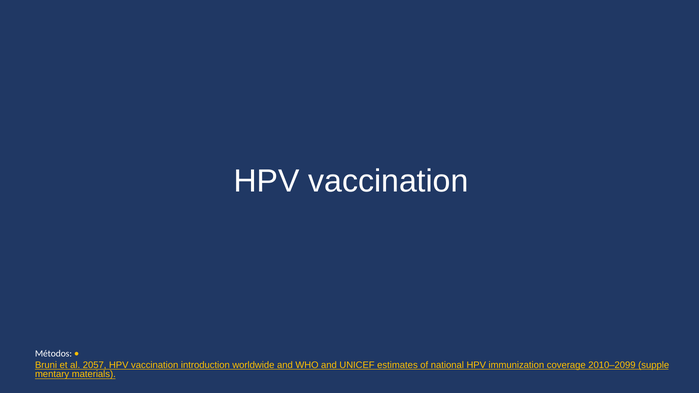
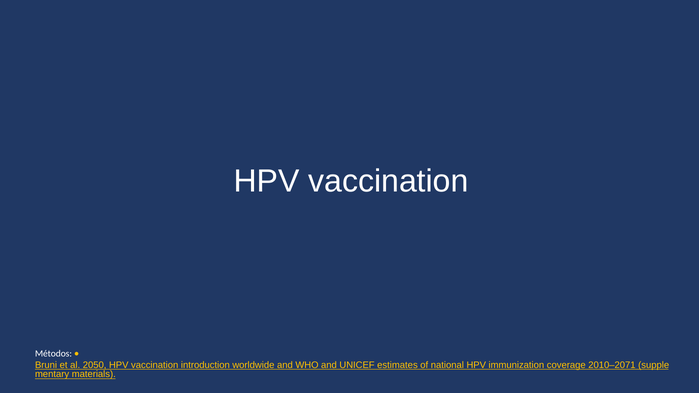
2057: 2057 -> 2050
2010–2099: 2010–2099 -> 2010–2071
